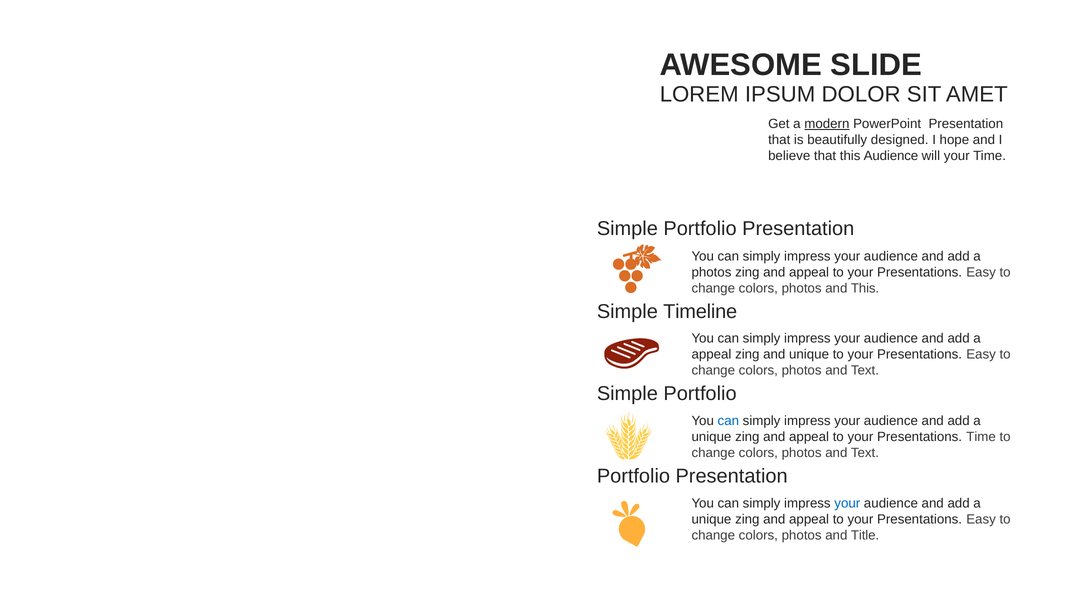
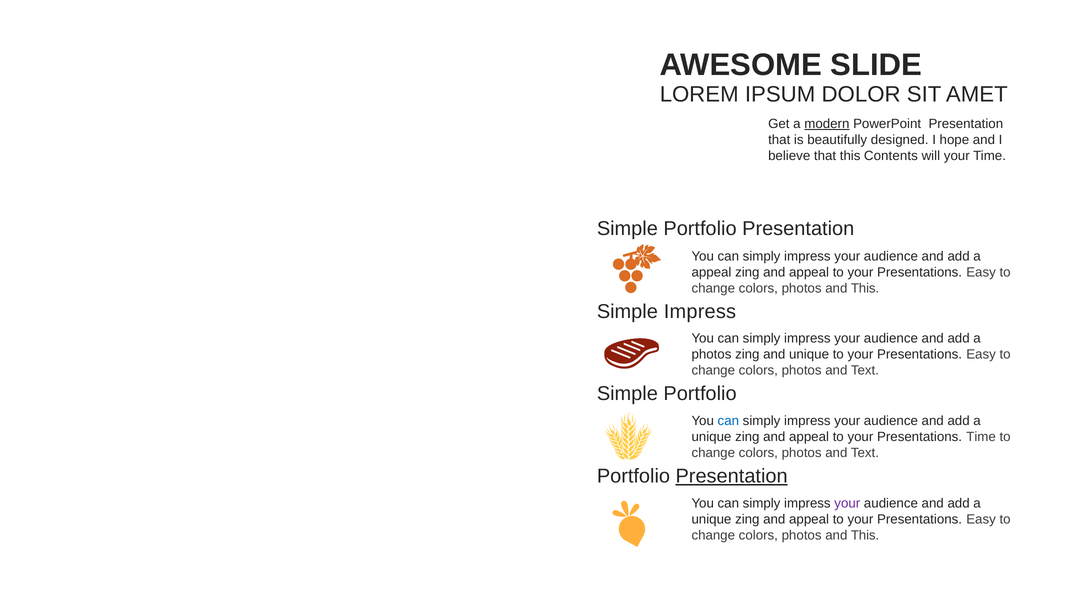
this Audience: Audience -> Contents
photos at (711, 272): photos -> appeal
Simple Timeline: Timeline -> Impress
appeal at (711, 354): appeal -> photos
Presentation at (732, 476) underline: none -> present
your at (847, 503) colour: blue -> purple
Title at (865, 535): Title -> This
